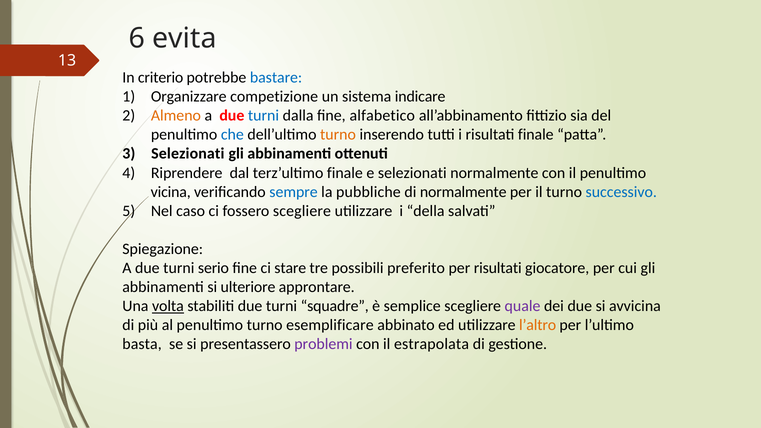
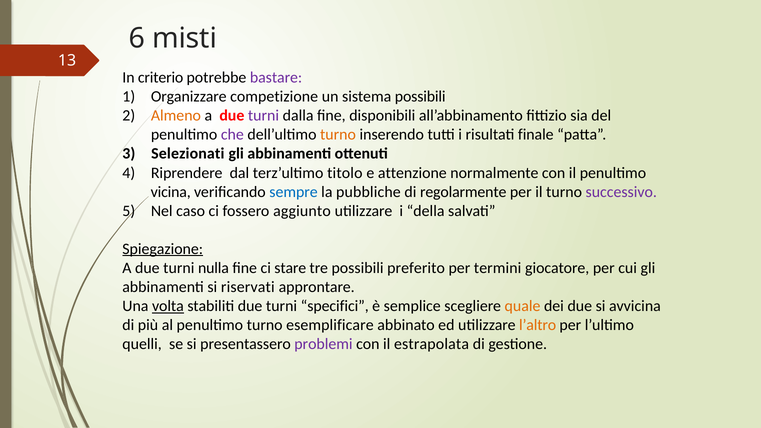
evita: evita -> misti
bastare colour: blue -> purple
sistema indicare: indicare -> possibili
turni at (263, 116) colour: blue -> purple
alfabetico: alfabetico -> disponibili
che colour: blue -> purple
terz’ultimo finale: finale -> titolo
e selezionati: selezionati -> attenzione
di normalmente: normalmente -> regolarmente
successivo colour: blue -> purple
fossero scegliere: scegliere -> aggiunto
Spiegazione underline: none -> present
serio: serio -> nulla
per risultati: risultati -> termini
ulteriore: ulteriore -> riservati
squadre: squadre -> specifici
quale colour: purple -> orange
basta: basta -> quelli
